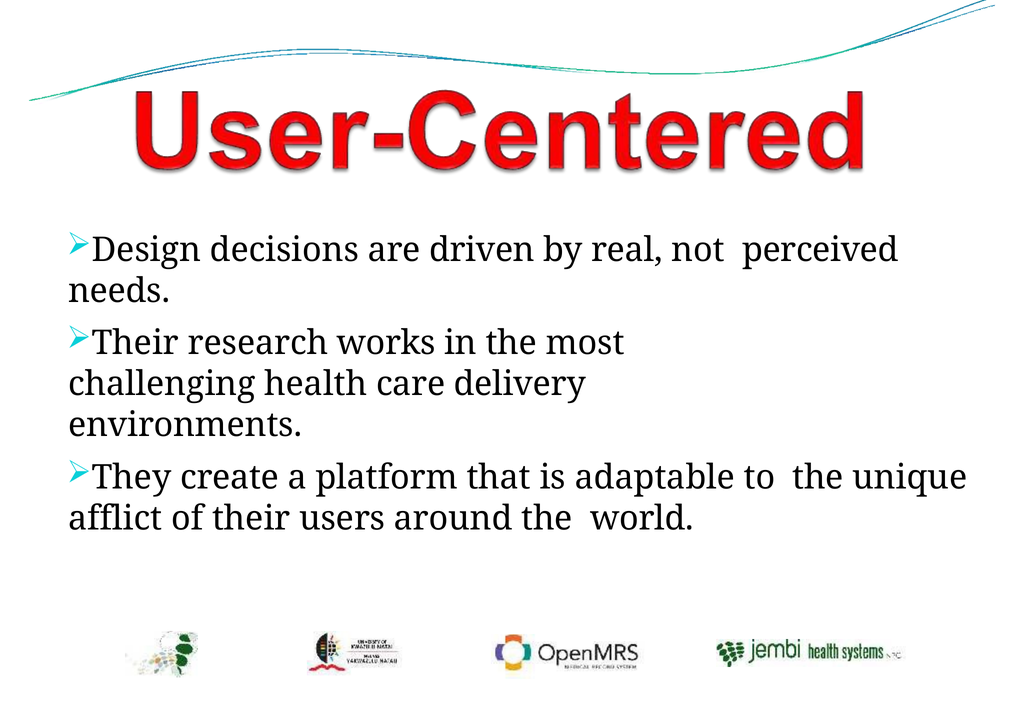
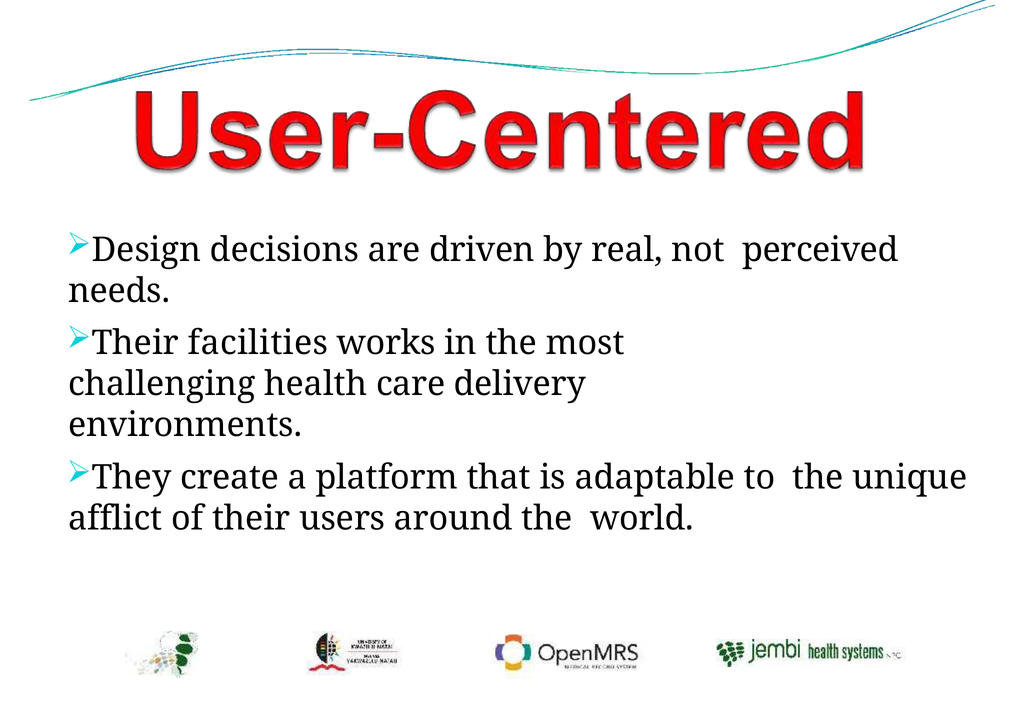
research: research -> facilities
